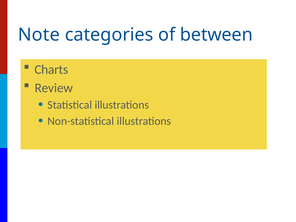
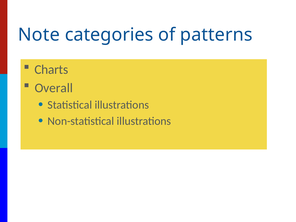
between: between -> patterns
Review: Review -> Overall
